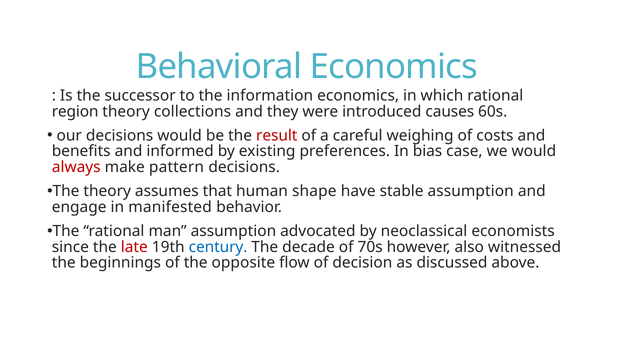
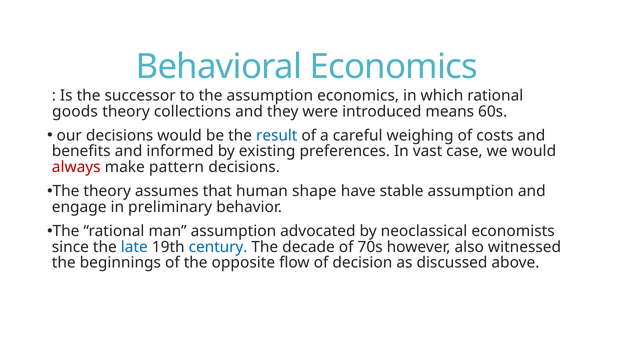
the information: information -> assumption
region: region -> goods
causes: causes -> means
result colour: red -> blue
bias: bias -> vast
manifested: manifested -> preliminary
late colour: red -> blue
